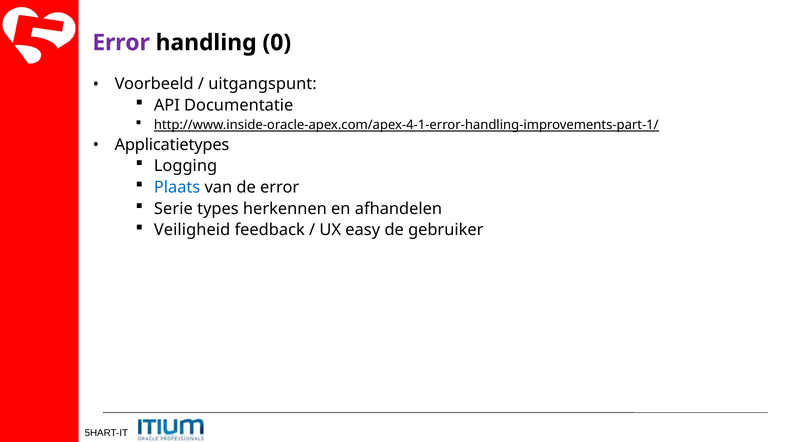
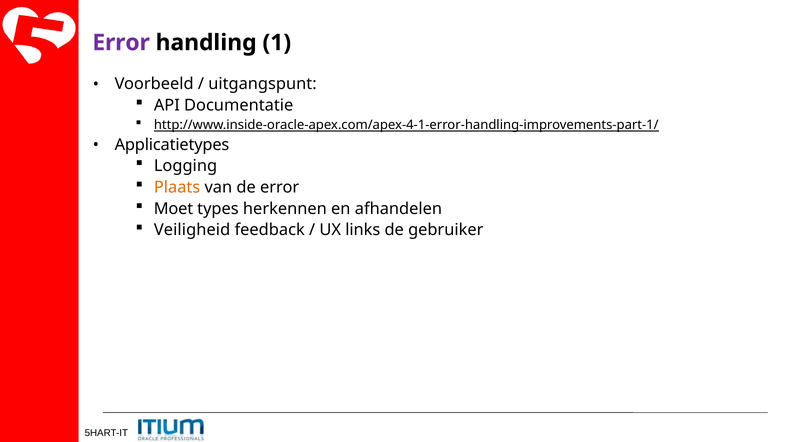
0: 0 -> 1
Plaats colour: blue -> orange
Serie: Serie -> Moet
easy: easy -> links
